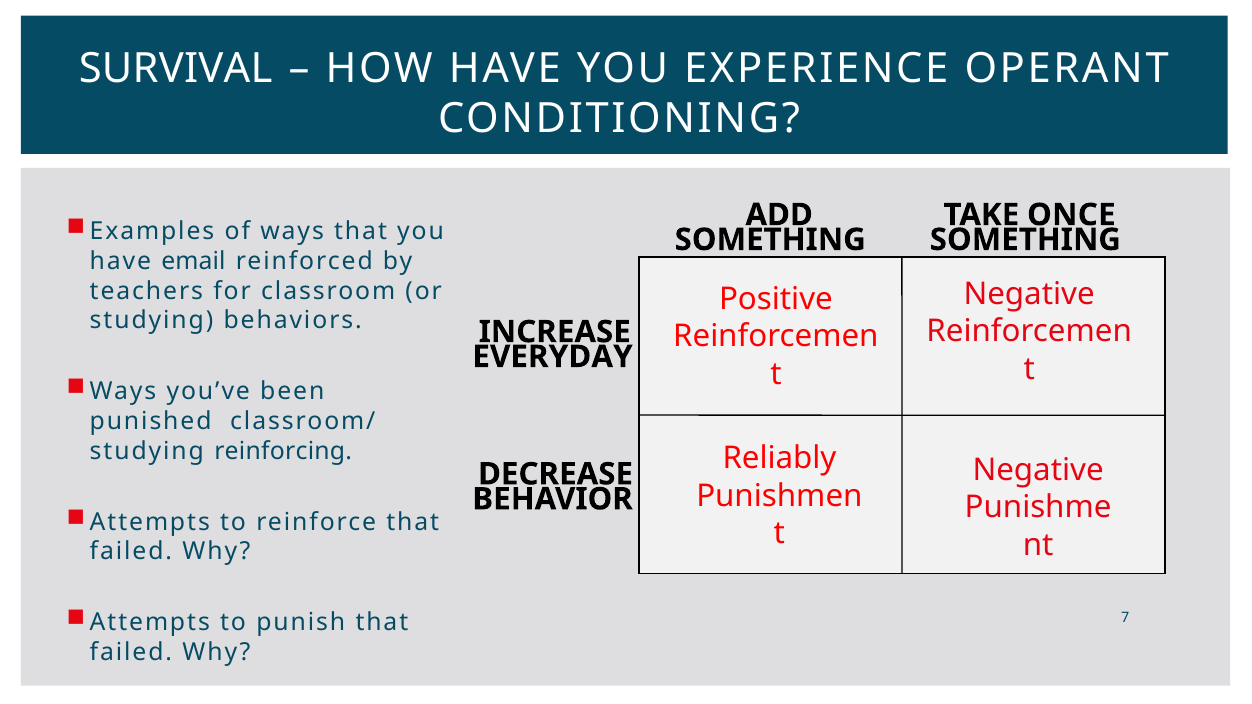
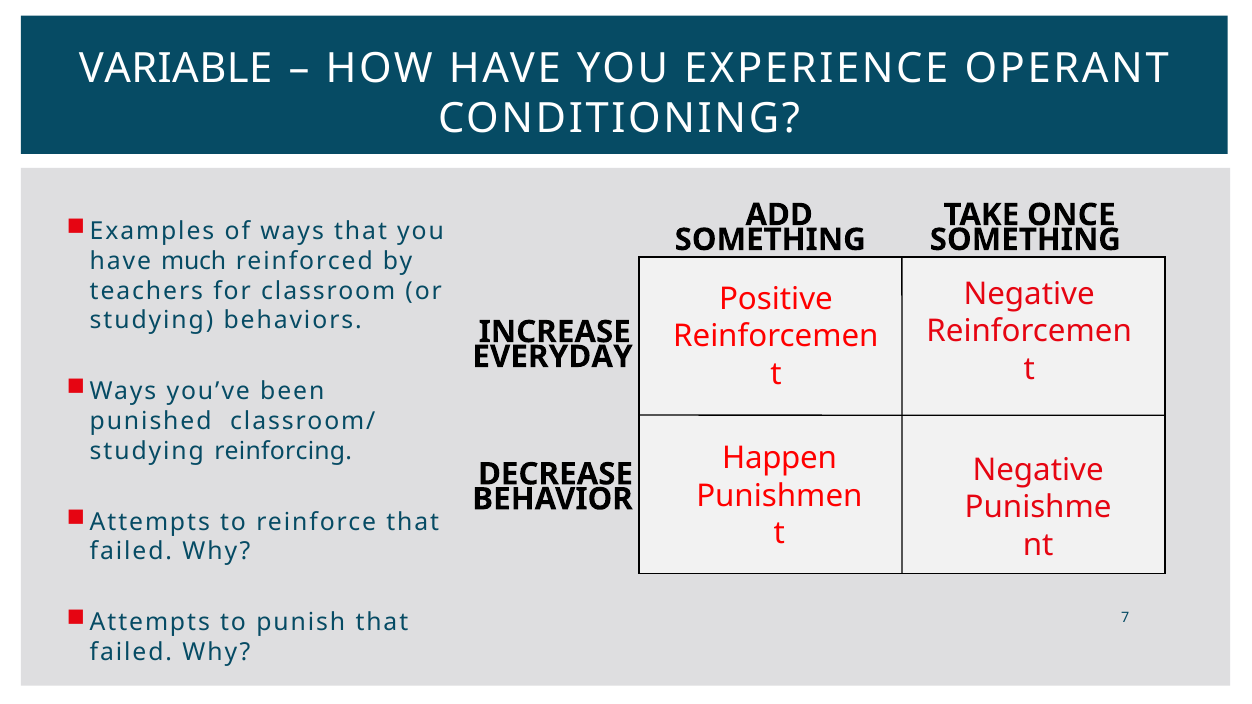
SURVIVAL: SURVIVAL -> VARIABLE
email: email -> much
Reliably: Reliably -> Happen
